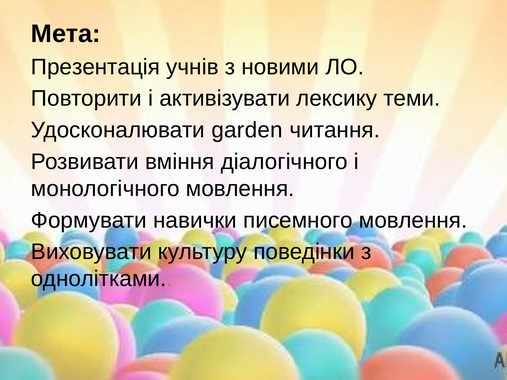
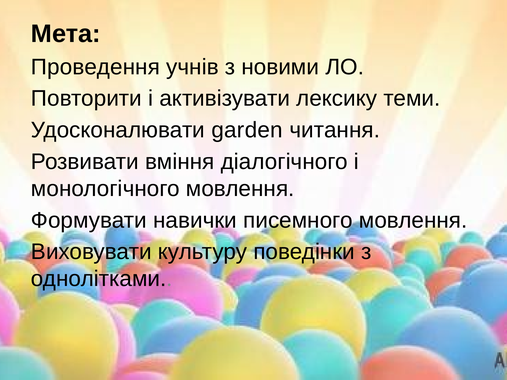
Презентація: Презентація -> Проведення
